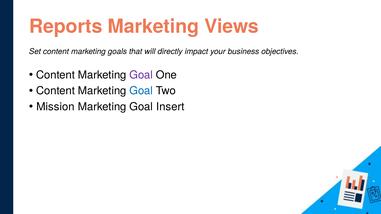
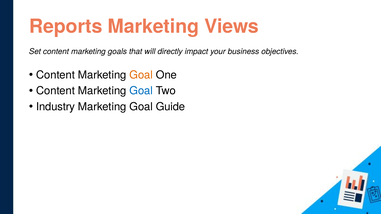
Goal at (141, 75) colour: purple -> orange
Mission: Mission -> Industry
Insert: Insert -> Guide
